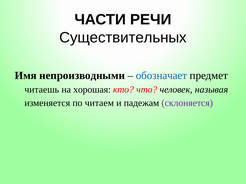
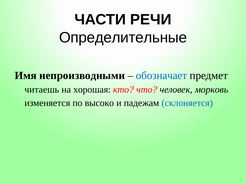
Существительных: Существительных -> Определительные
называя: называя -> морковь
читаем: читаем -> высоко
склоняется colour: purple -> blue
